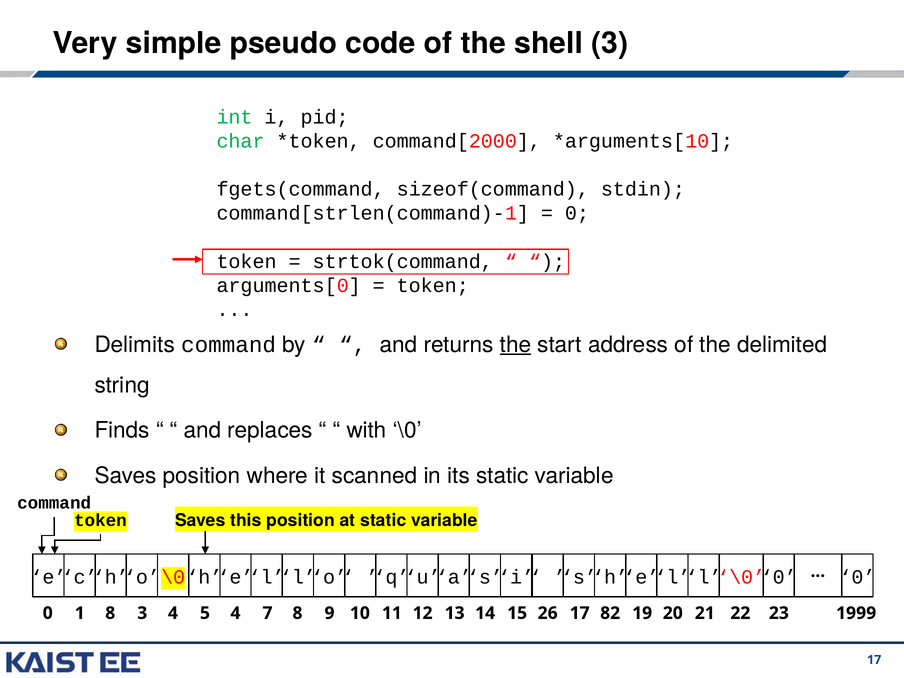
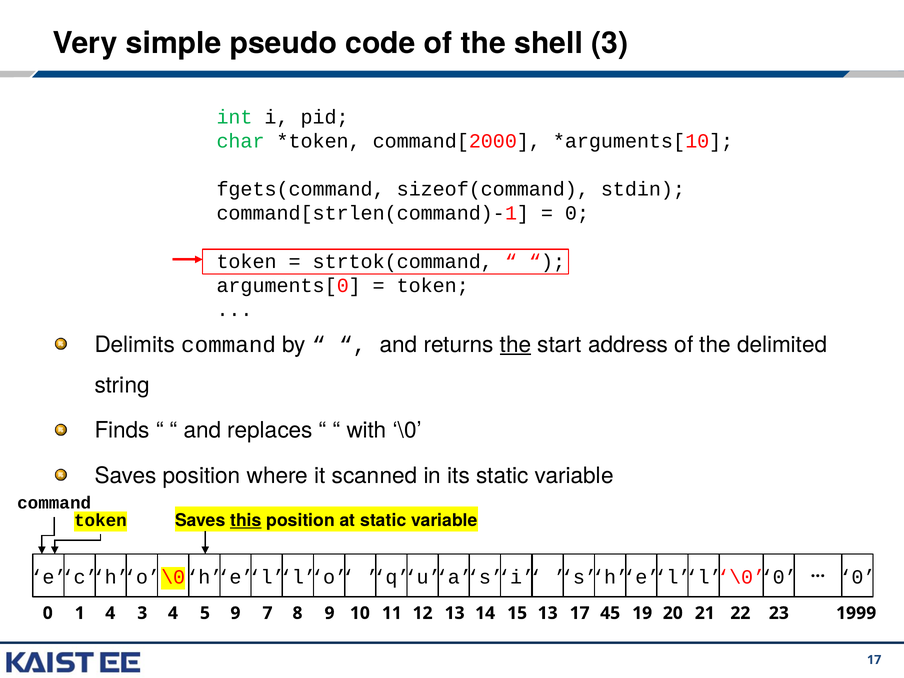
this underline: none -> present
1 8: 8 -> 4
5 4: 4 -> 9
15 26: 26 -> 13
82: 82 -> 45
